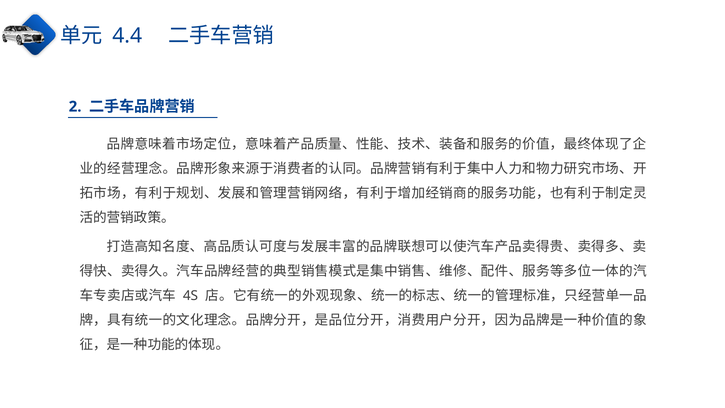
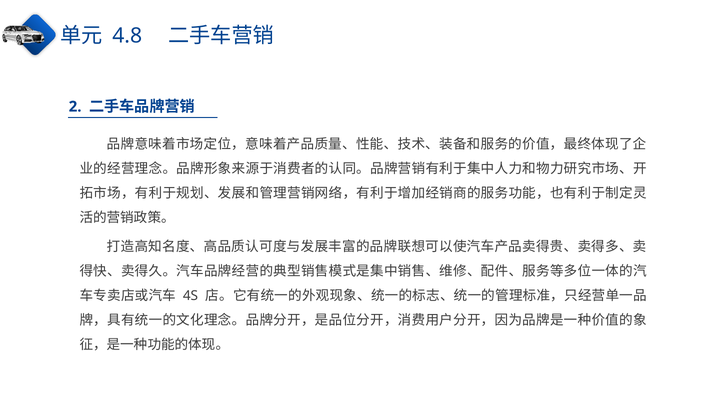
4.4: 4.4 -> 4.8
